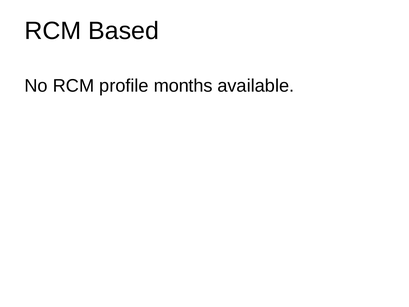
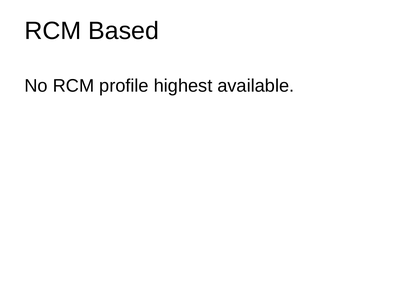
months: months -> highest
